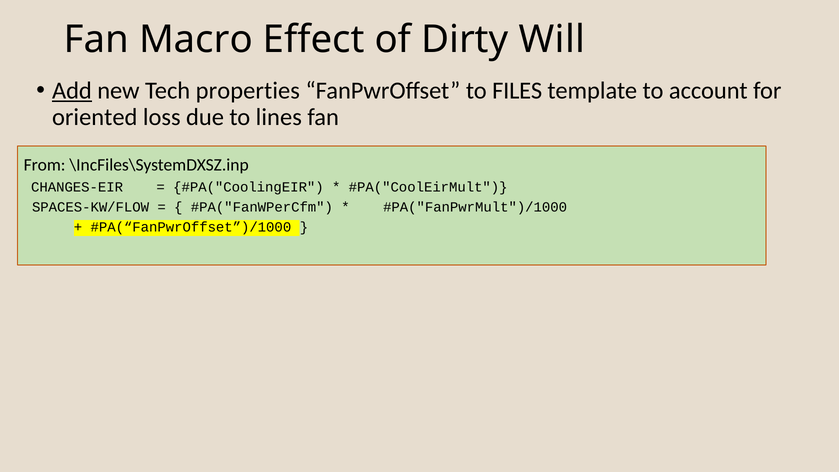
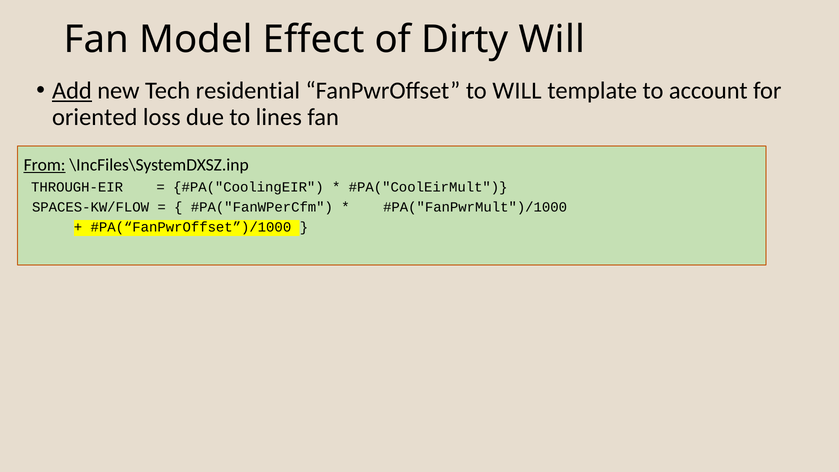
Macro: Macro -> Model
properties: properties -> residential
to FILES: FILES -> WILL
From underline: none -> present
CHANGES-EIR: CHANGES-EIR -> THROUGH-EIR
